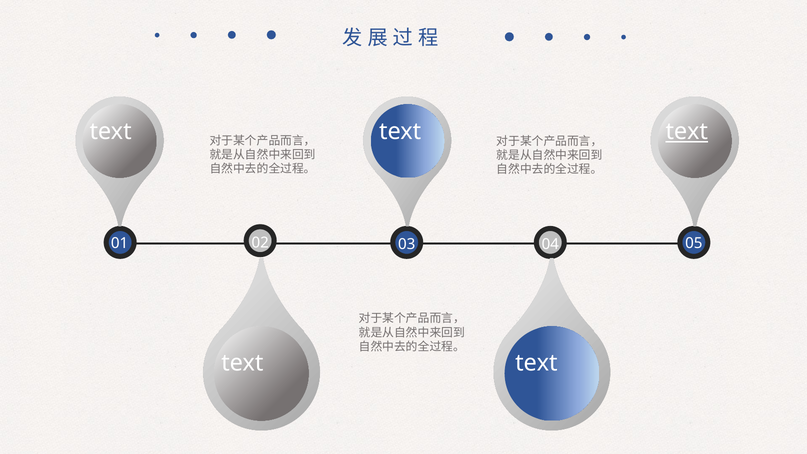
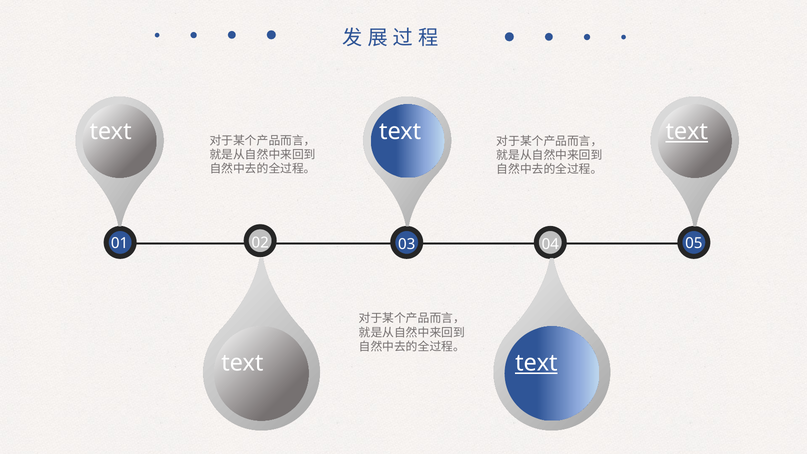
text at (536, 363) underline: none -> present
